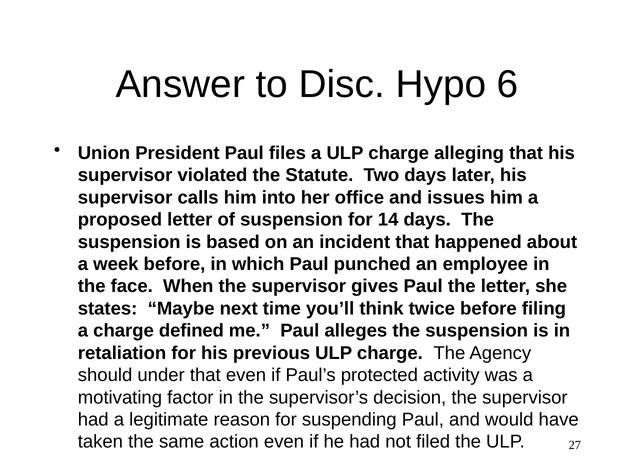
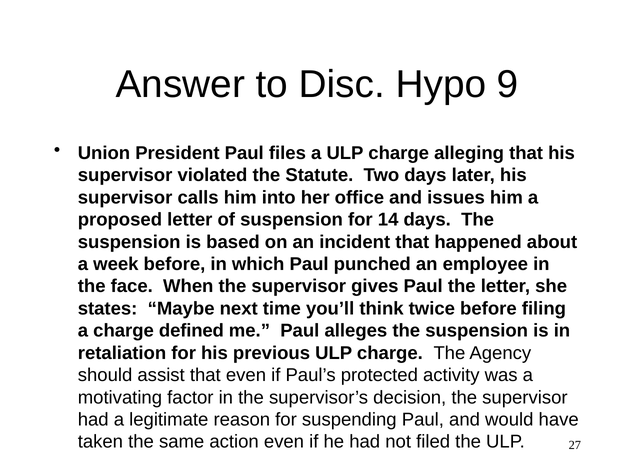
6: 6 -> 9
under: under -> assist
